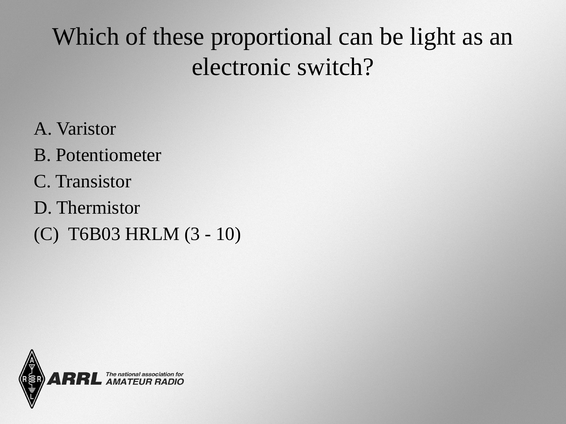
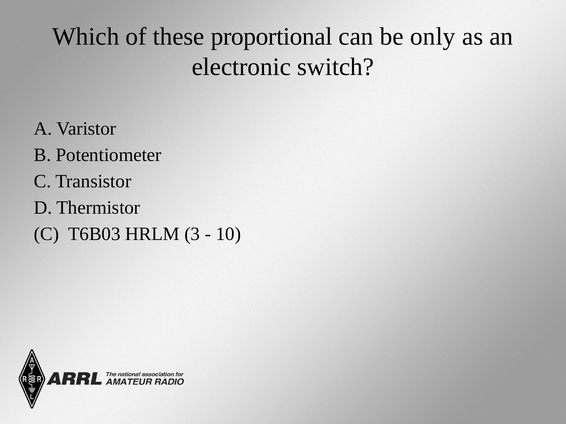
light: light -> only
